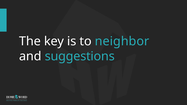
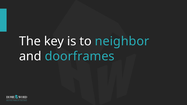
suggestions: suggestions -> doorframes
